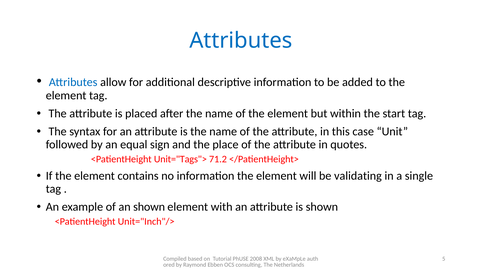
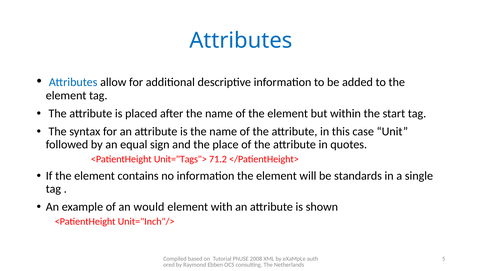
validating: validating -> standards
an shown: shown -> would
